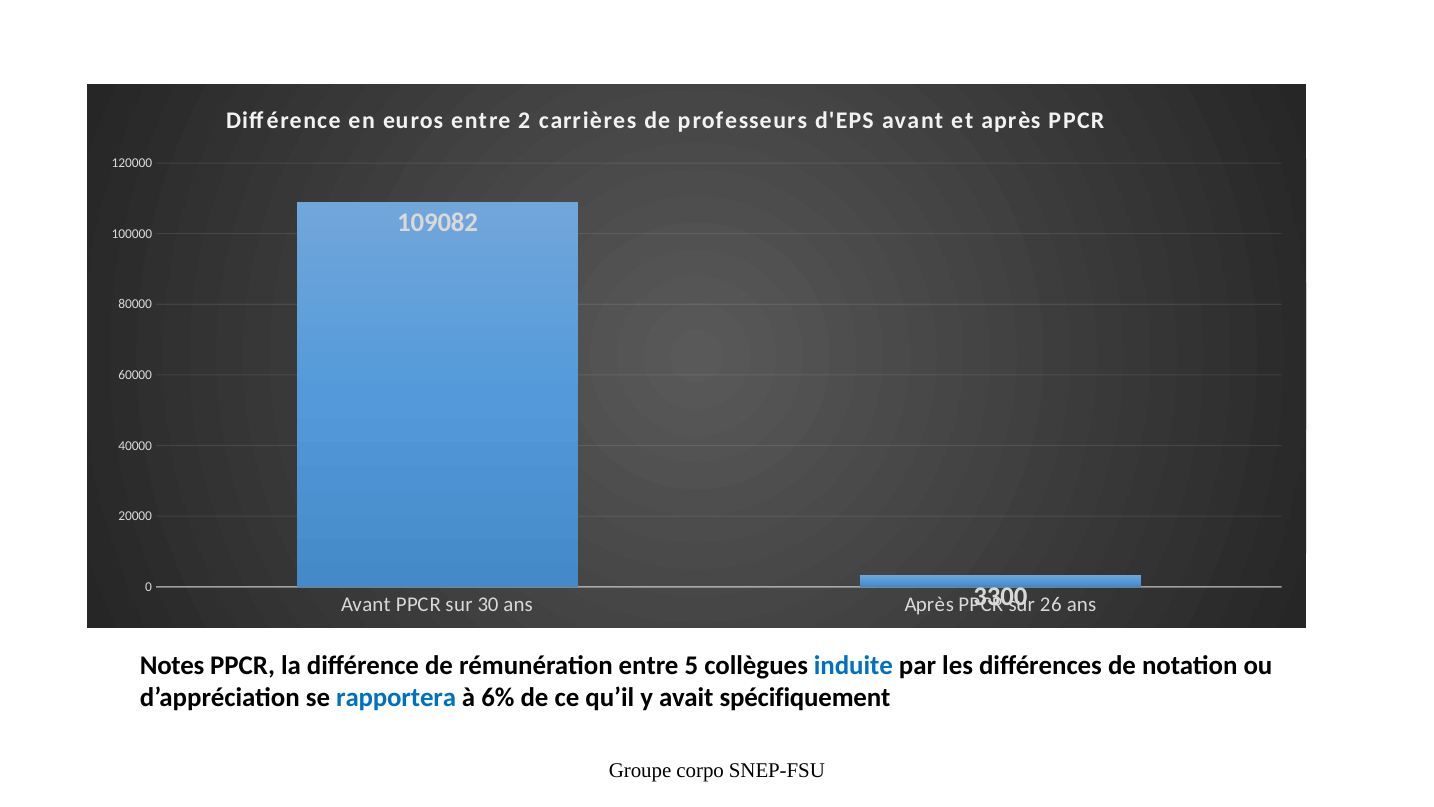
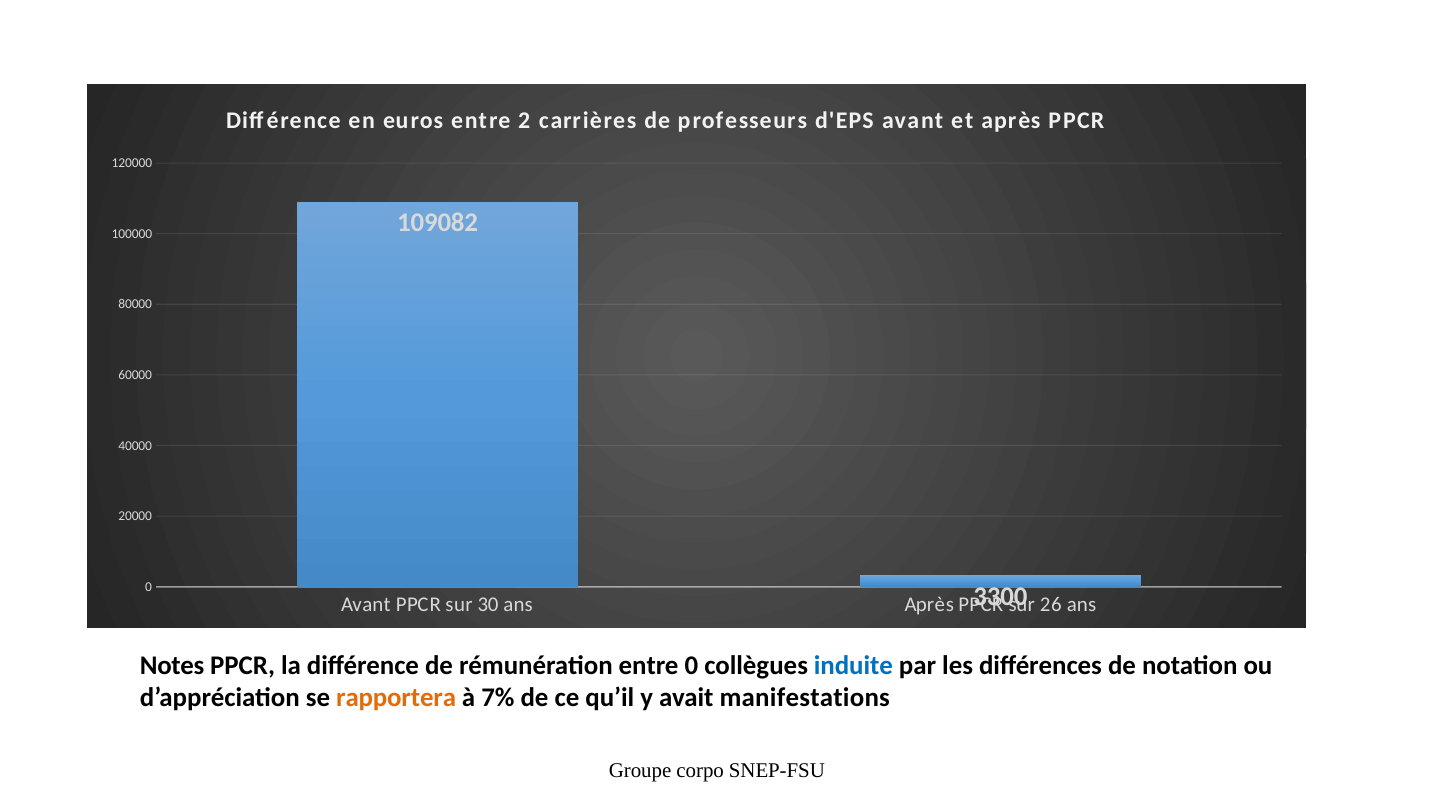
entre 5: 5 -> 0
rapportera colour: blue -> orange
6%: 6% -> 7%
spécifiquement: spécifiquement -> manifestations
